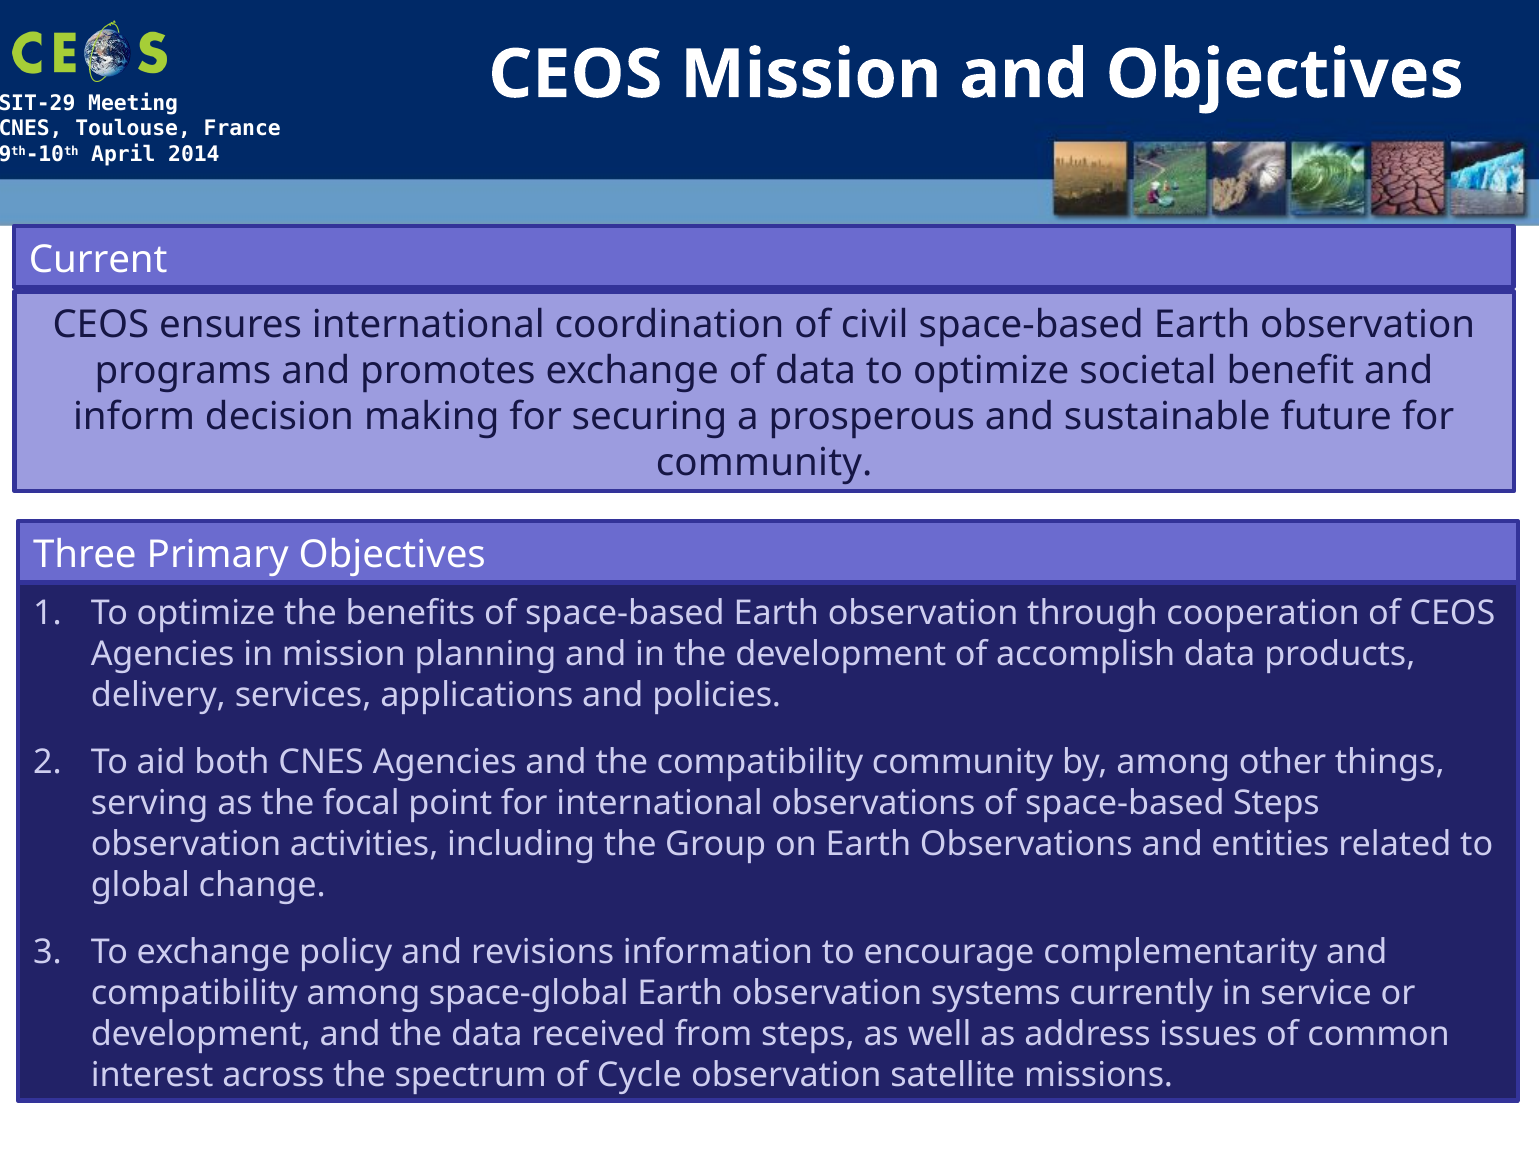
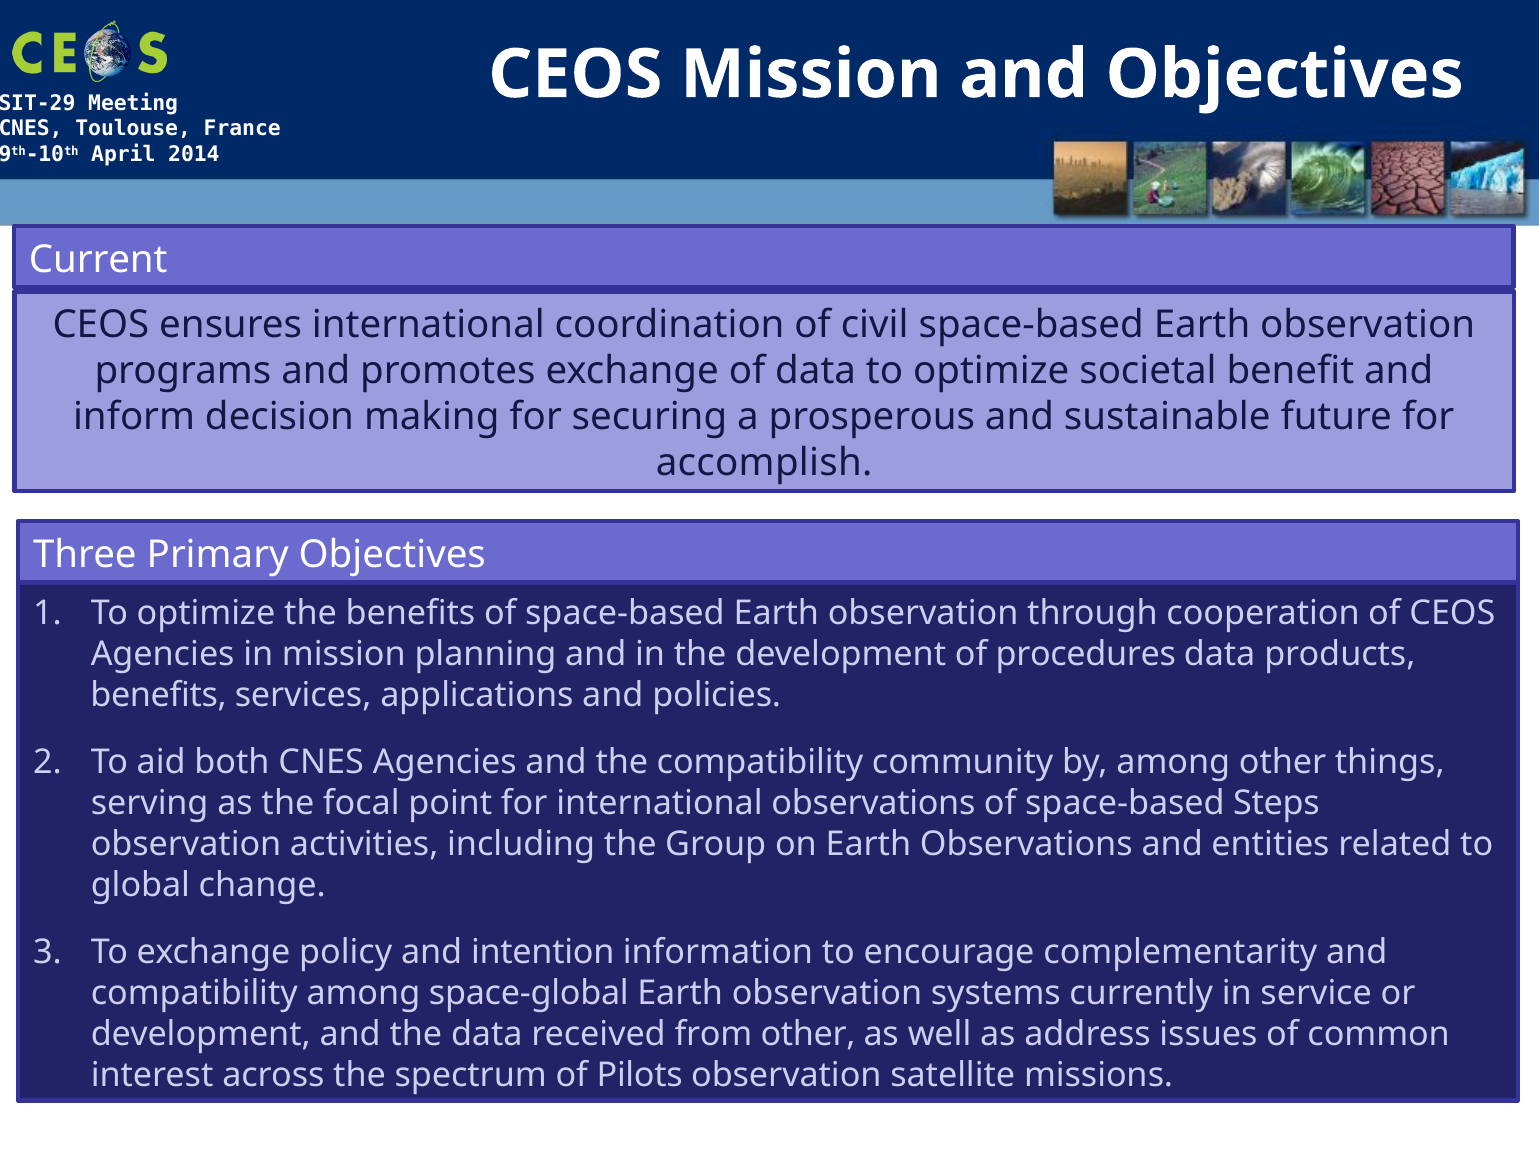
community at (764, 463): community -> accomplish
accomplish: accomplish -> procedures
delivery at (158, 696): delivery -> benefits
revisions: revisions -> intention
from steps: steps -> other
Cycle: Cycle -> Pilots
